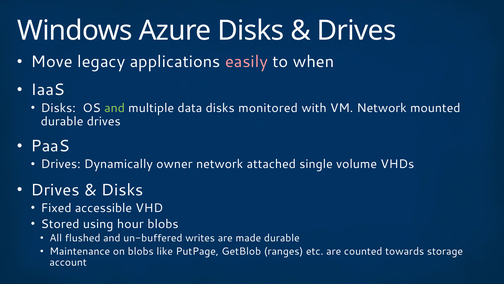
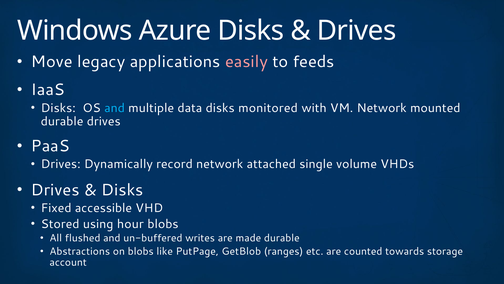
when: when -> feeds
and at (115, 108) colour: light green -> light blue
owner: owner -> record
Maintenance: Maintenance -> Abstractions
